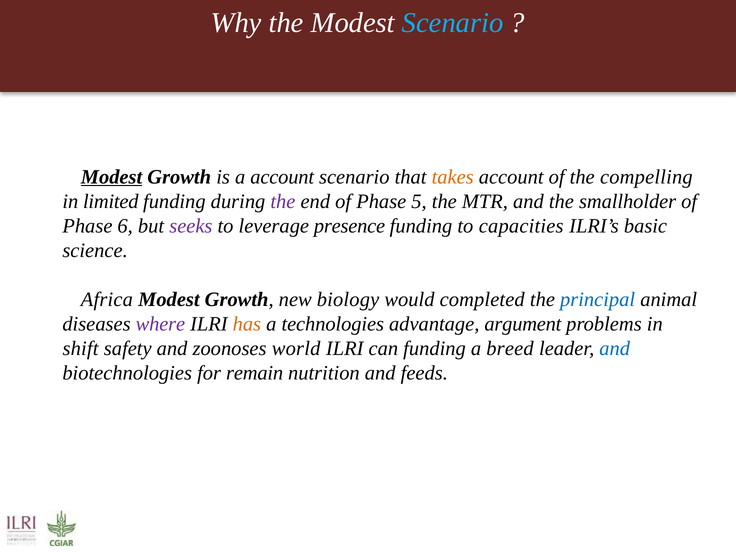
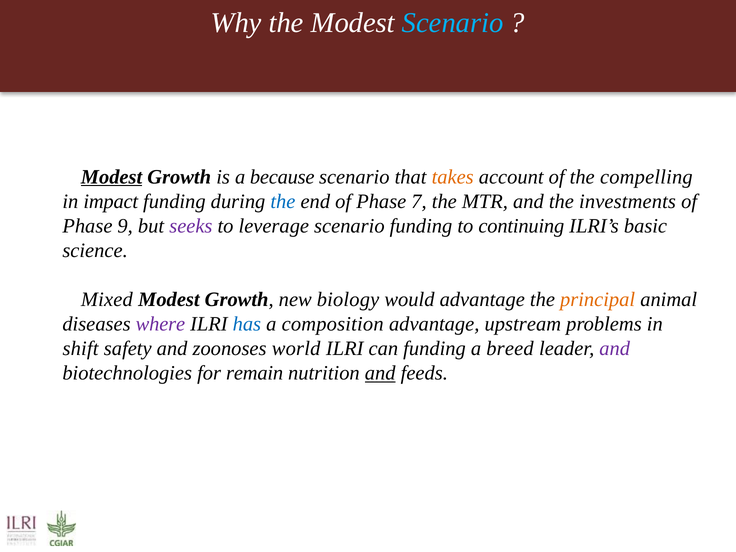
a account: account -> because
limited: limited -> impact
the at (283, 201) colour: purple -> blue
5: 5 -> 7
smallholder: smallholder -> investments
6: 6 -> 9
leverage presence: presence -> scenario
capacities: capacities -> continuing
Africa: Africa -> Mixed
would completed: completed -> advantage
principal colour: blue -> orange
has colour: orange -> blue
technologies: technologies -> composition
argument: argument -> upstream
and at (615, 349) colour: blue -> purple
and at (380, 373) underline: none -> present
